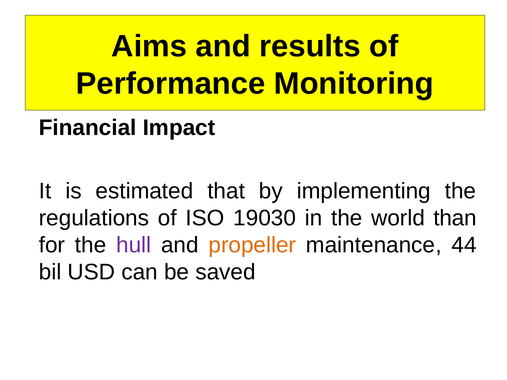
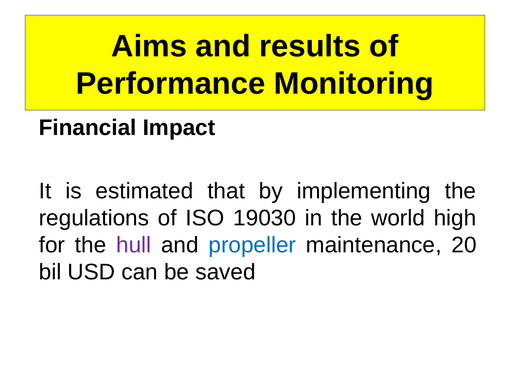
than: than -> high
propeller colour: orange -> blue
44: 44 -> 20
